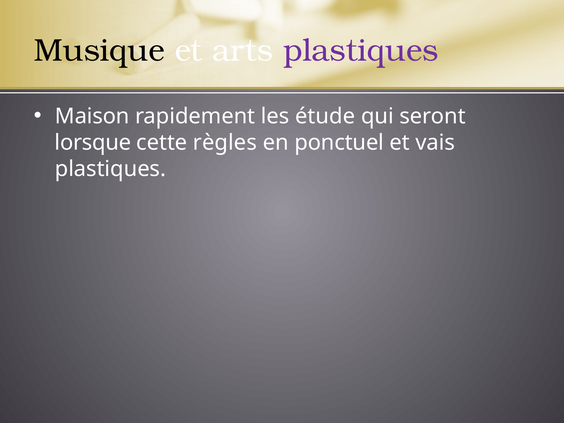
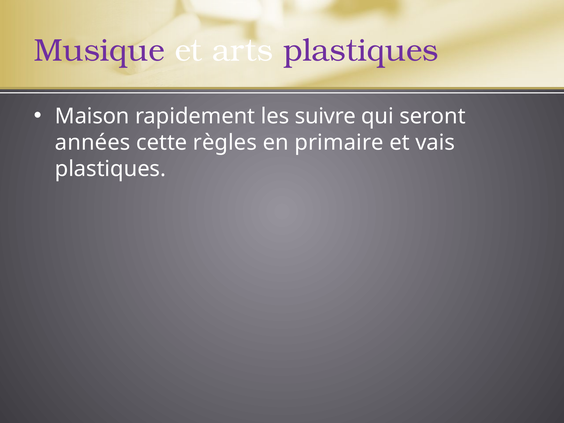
Musique colour: black -> purple
étude: étude -> suivre
lorsque: lorsque -> années
ponctuel: ponctuel -> primaire
